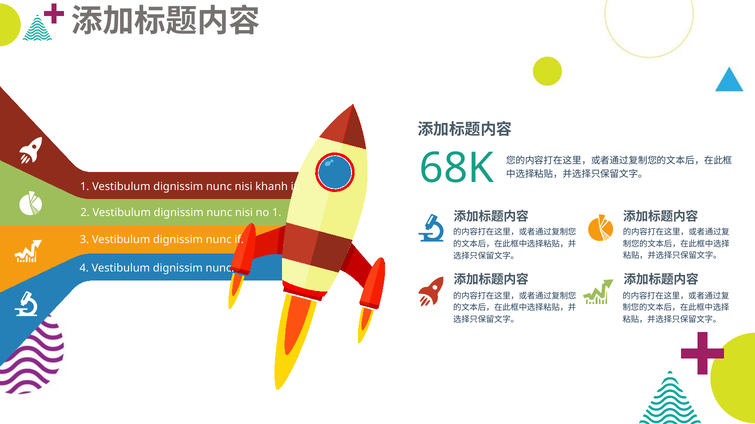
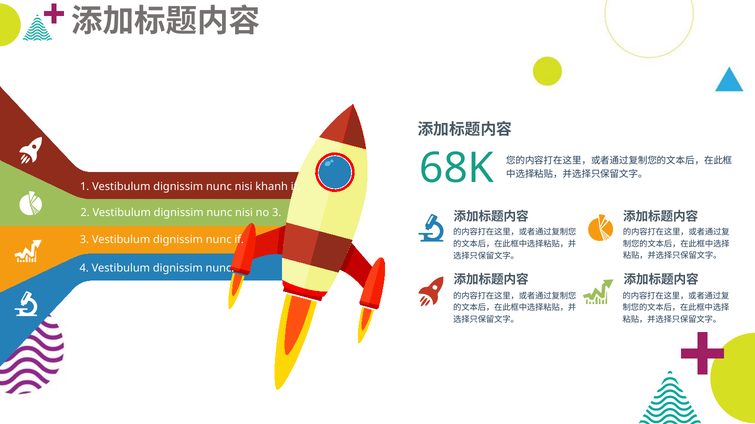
no 1: 1 -> 3
